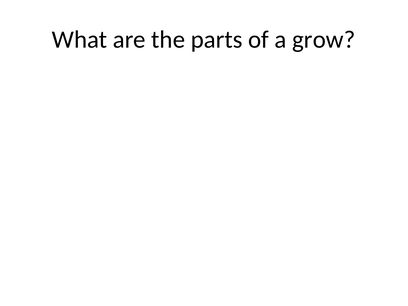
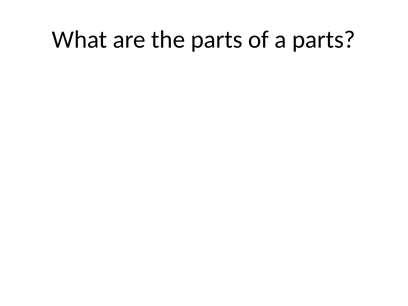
a grow: grow -> parts
